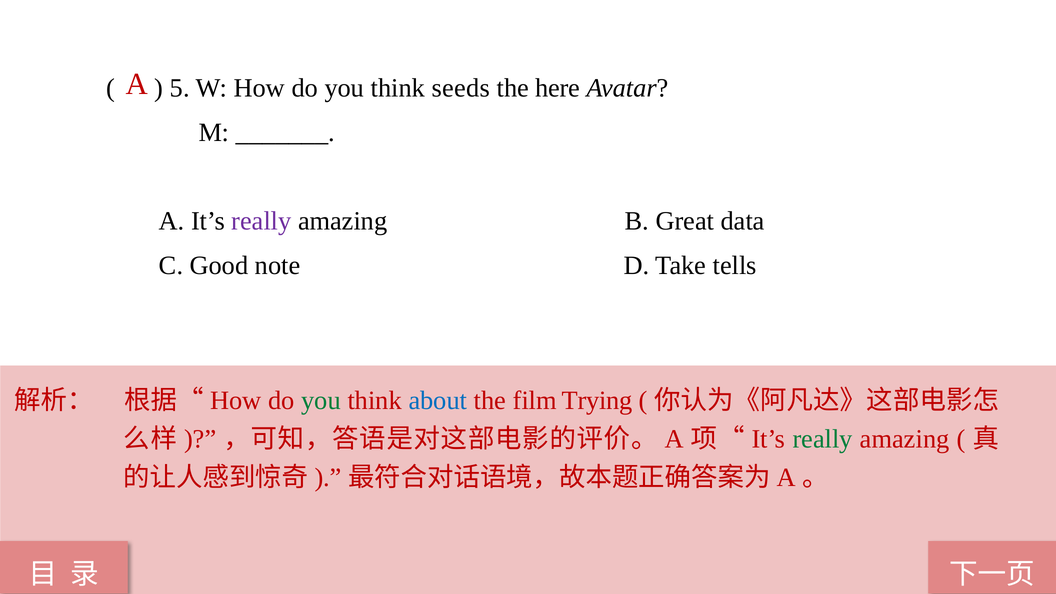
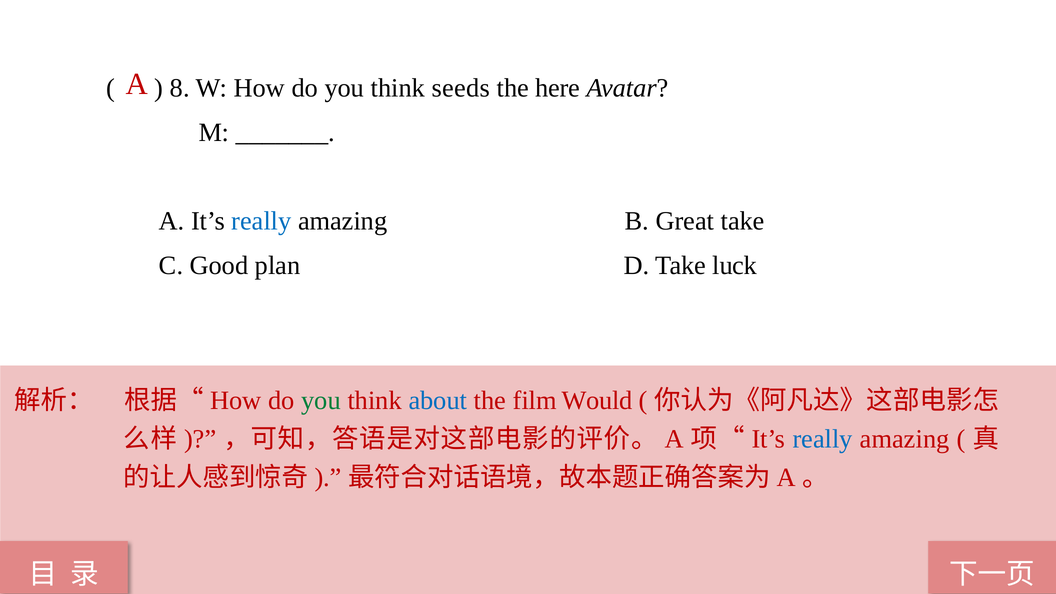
5: 5 -> 8
really at (261, 221) colour: purple -> blue
Great data: data -> take
note: note -> plan
tells: tells -> luck
Trying: Trying -> Would
really at (823, 439) colour: green -> blue
